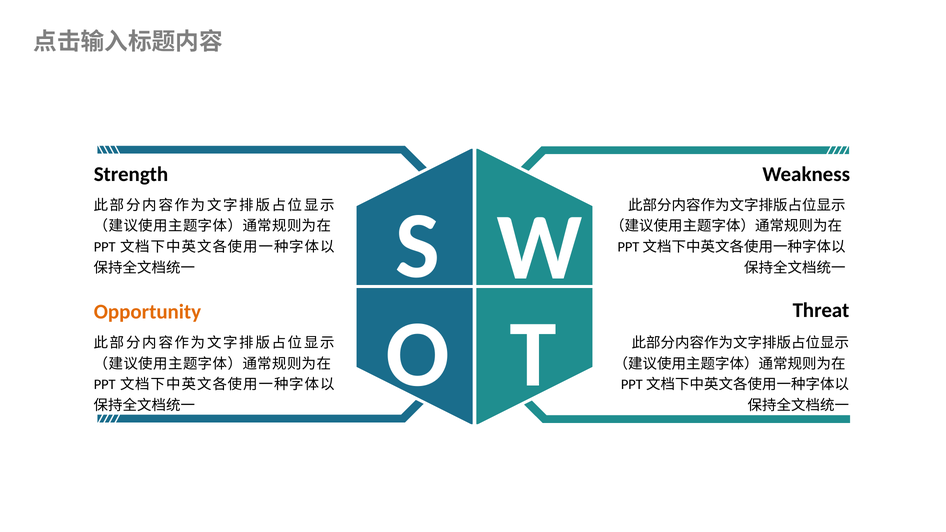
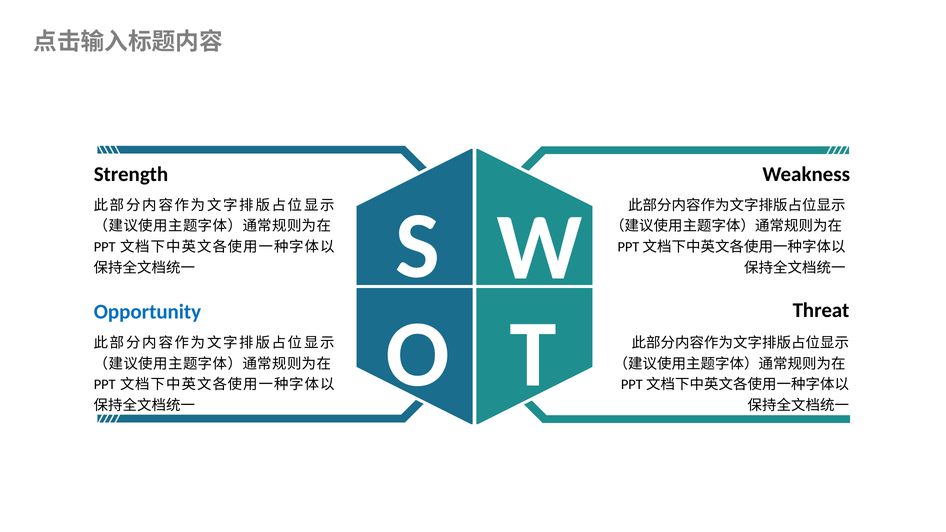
Opportunity colour: orange -> blue
